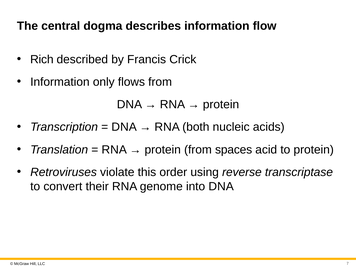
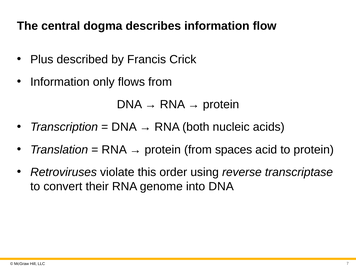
Rich: Rich -> Plus
